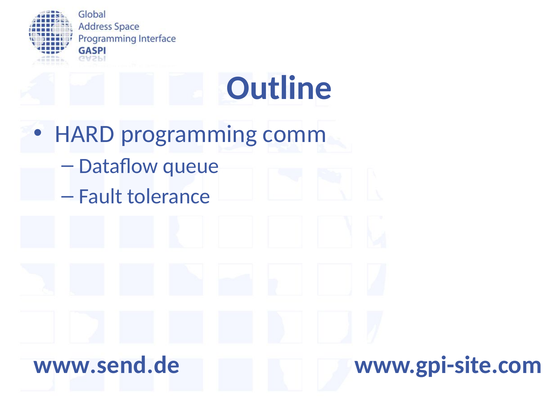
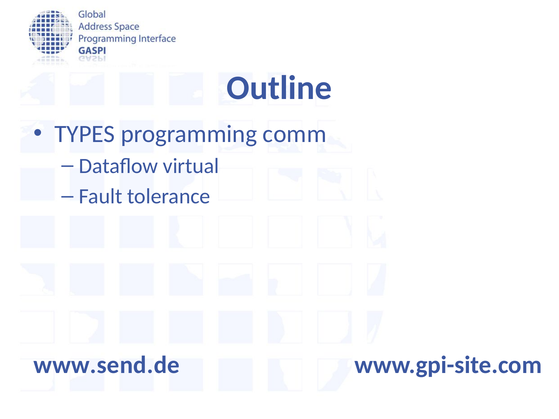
HARD: HARD -> TYPES
queue: queue -> virtual
